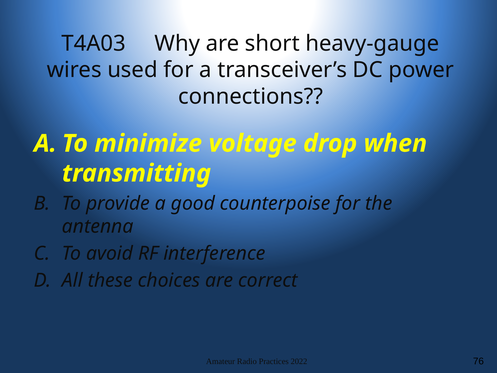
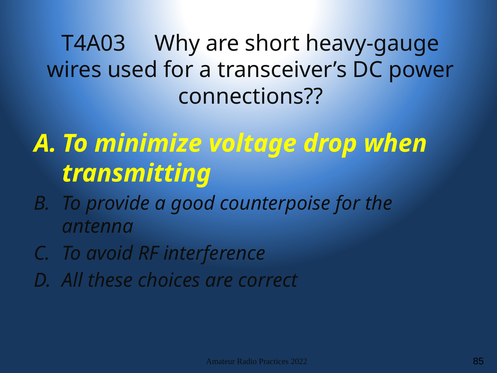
76: 76 -> 85
